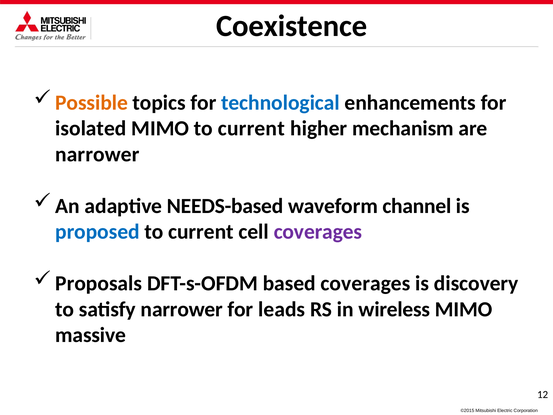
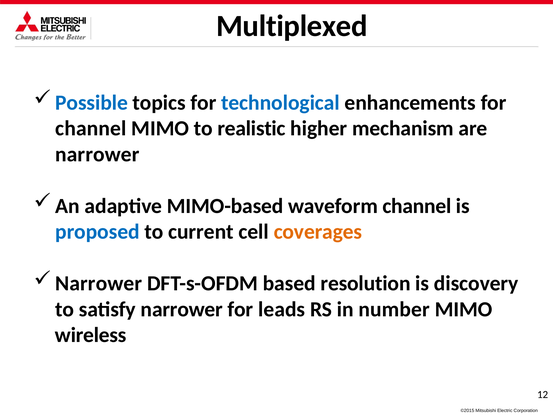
Coexistence: Coexistence -> Multiplexed
Possible colour: orange -> blue
isolated at (91, 128): isolated -> channel
MIMO to current: current -> realistic
NEEDS-based: NEEDS-based -> MIMO-based
coverages at (318, 232) colour: purple -> orange
Proposals at (99, 283): Proposals -> Narrower
based coverages: coverages -> resolution
wireless: wireless -> number
massive: massive -> wireless
